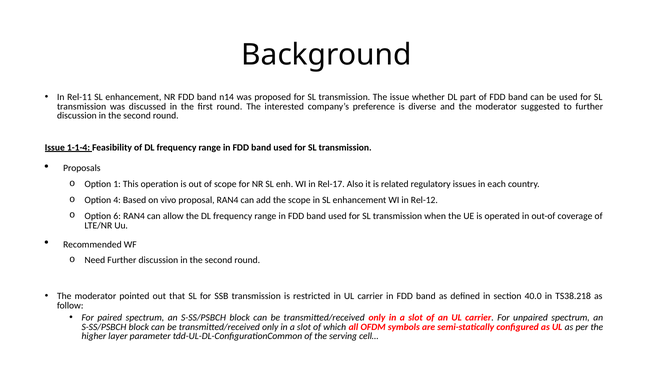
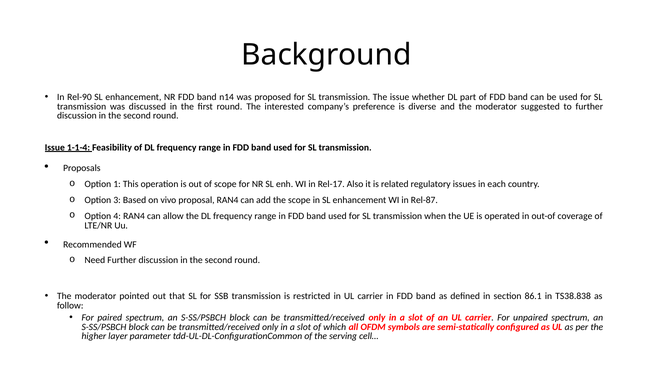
Rel-11: Rel-11 -> Rel-90
4: 4 -> 3
Rel-12: Rel-12 -> Rel-87
6: 6 -> 4
40.0: 40.0 -> 86.1
TS38.218: TS38.218 -> TS38.838
